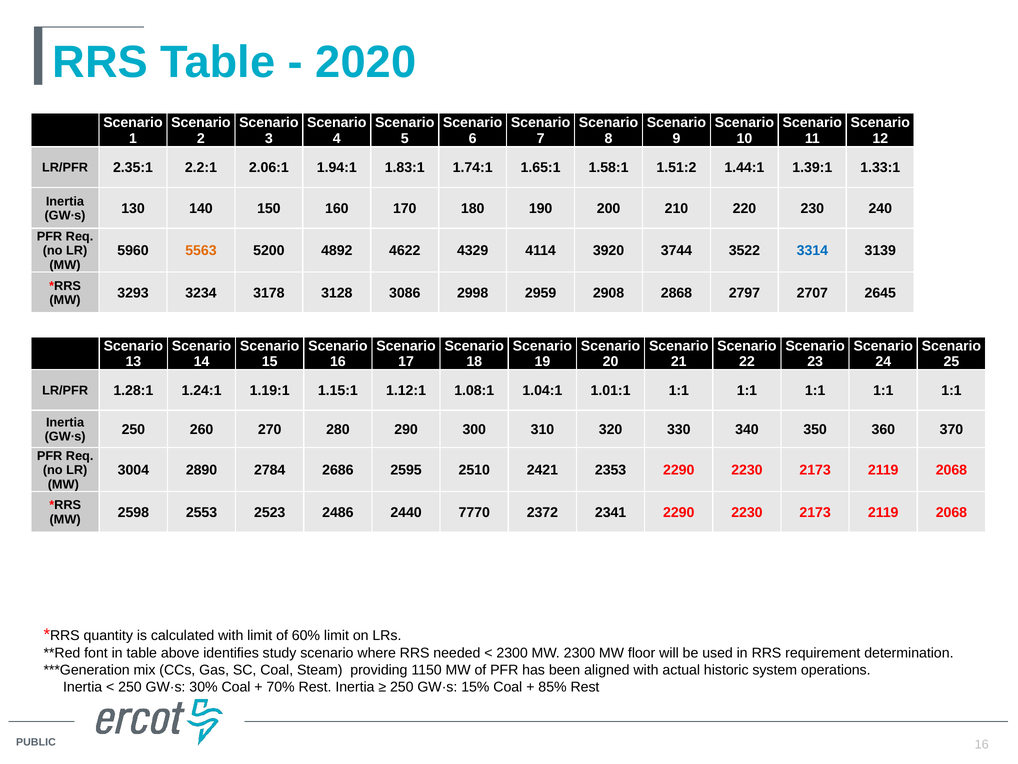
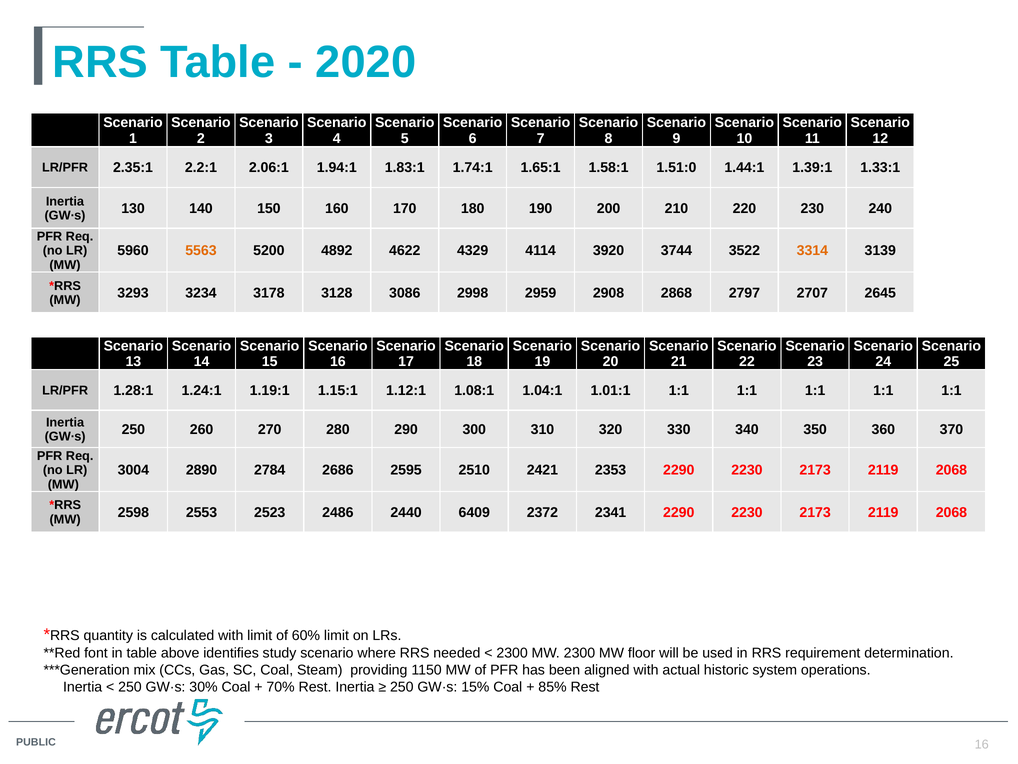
1.51:2: 1.51:2 -> 1.51:0
3314 colour: blue -> orange
7770: 7770 -> 6409
